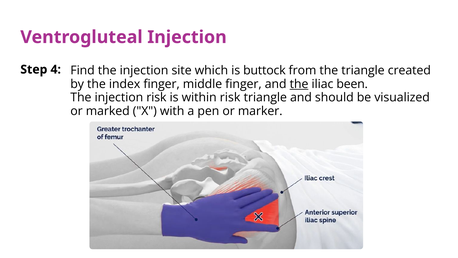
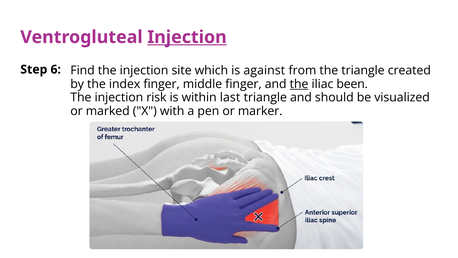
Injection at (187, 37) underline: none -> present
4: 4 -> 6
buttock: buttock -> against
within risk: risk -> last
